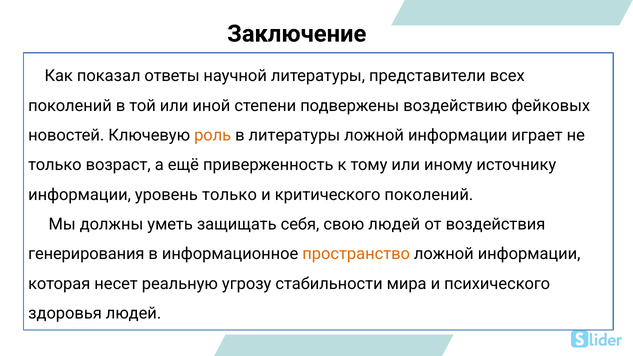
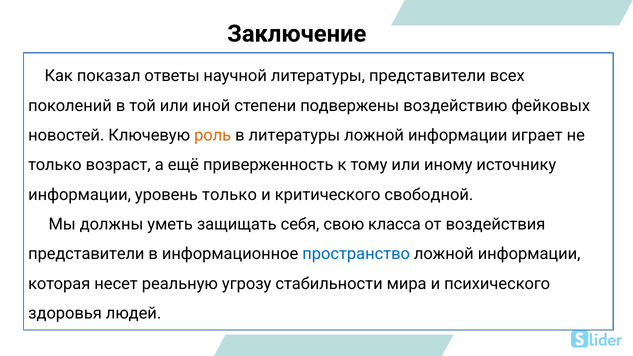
критического поколений: поколений -> свободной
свою людей: людей -> класса
генерирования at (86, 254): генерирования -> представители
пространство colour: orange -> blue
